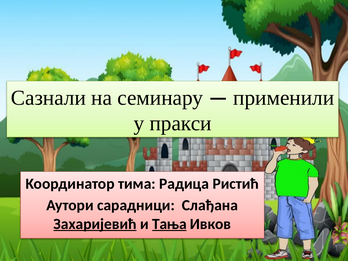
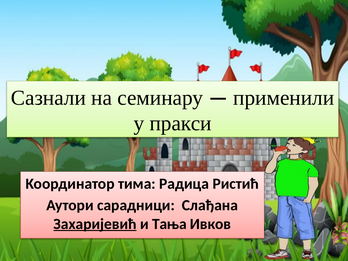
Тања underline: present -> none
